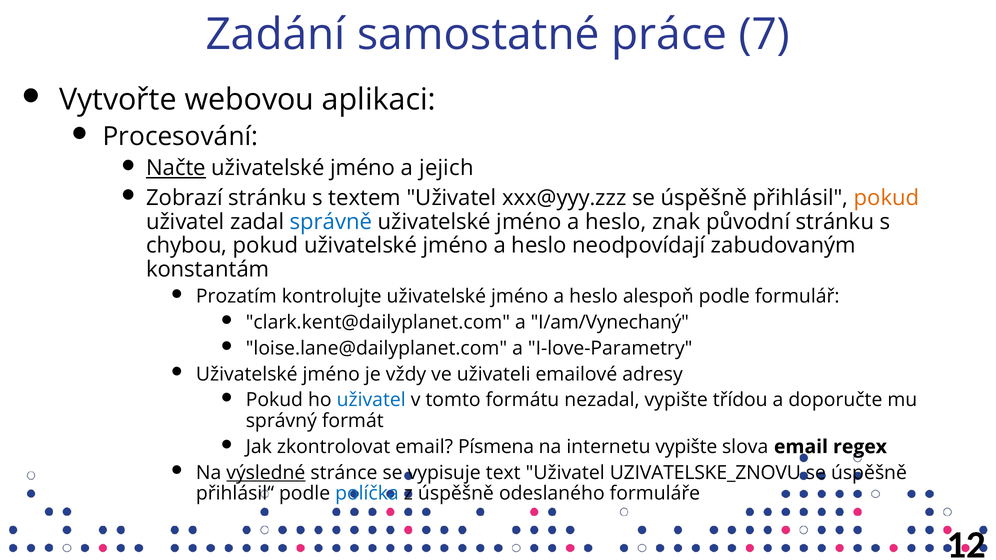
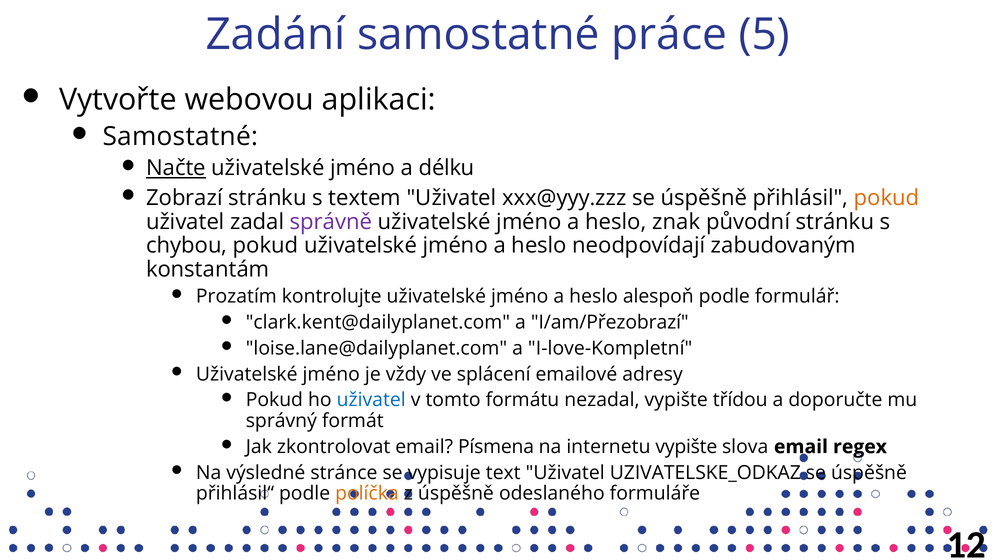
7: 7 -> 5
Procesování at (180, 137): Procesování -> Samostatné
jejich: jejich -> délku
správně colour: blue -> purple
I/am/Vynechaný: I/am/Vynechaný -> I/am/Přezobrazí
I-love-Parametry: I-love-Parametry -> I-love-Kompletní
uživateli: uživateli -> splácení
výsledné underline: present -> none
UZIVATELSKE_ZNOVU: UZIVATELSKE_ZNOVU -> UZIVATELSKE_ODKAZ
políčka colour: blue -> orange
